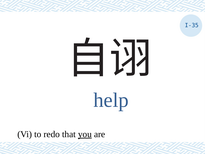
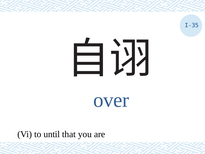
help: help -> over
redo: redo -> until
you underline: present -> none
